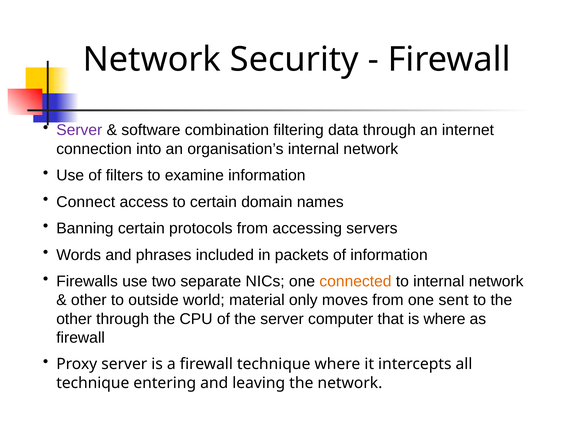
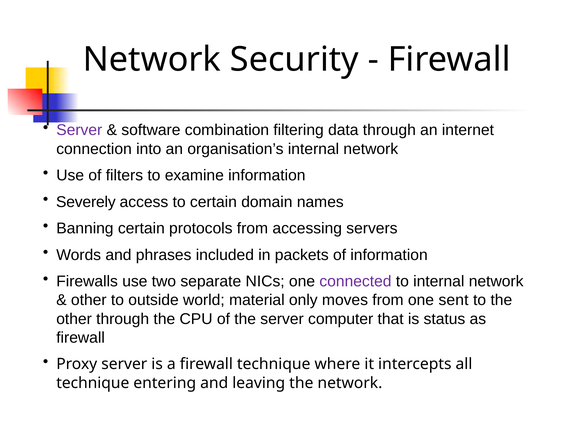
Connect: Connect -> Severely
connected colour: orange -> purple
is where: where -> status
